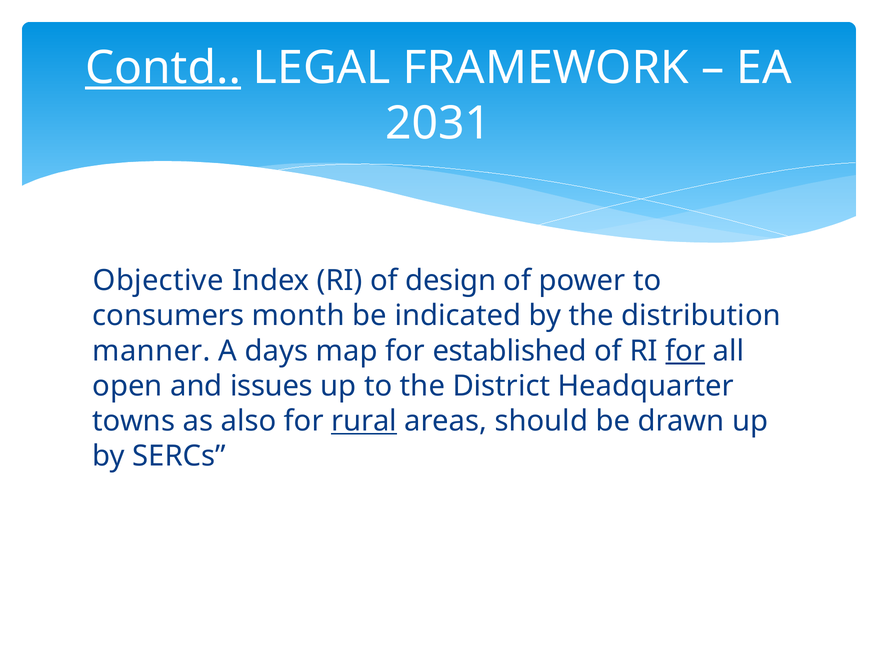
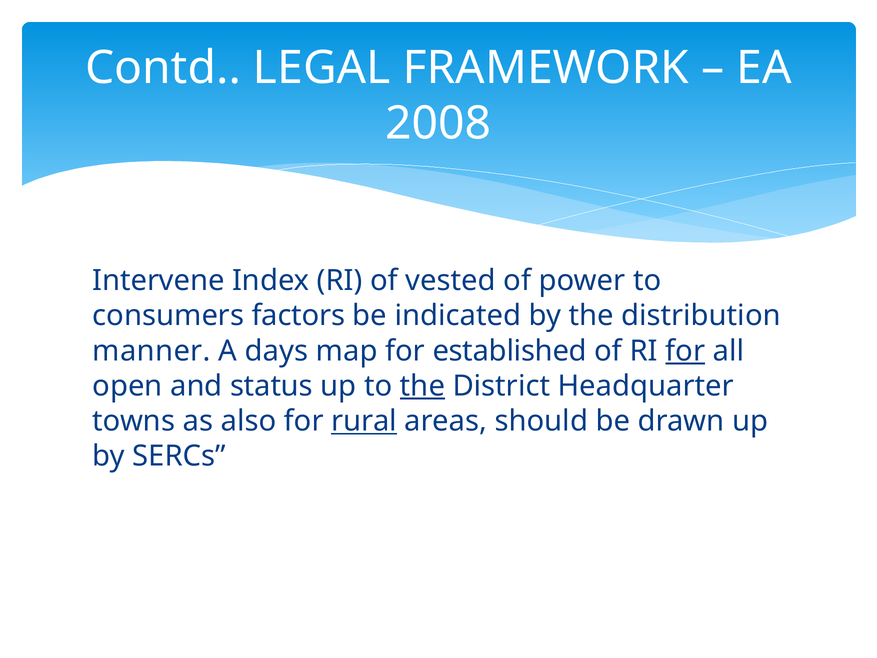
Contd underline: present -> none
2031: 2031 -> 2008
Objective: Objective -> Intervene
design: design -> vested
month: month -> factors
issues: issues -> status
the at (422, 386) underline: none -> present
